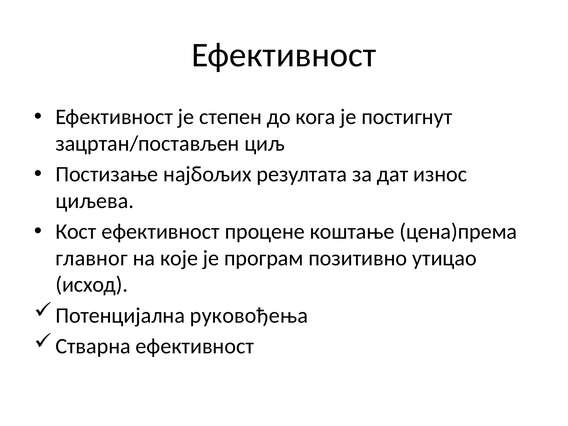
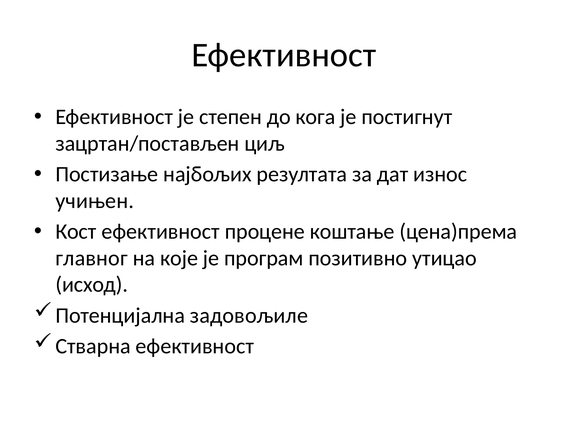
циљева: циљева -> учињен
руковођења: руковођења -> задовољиле
